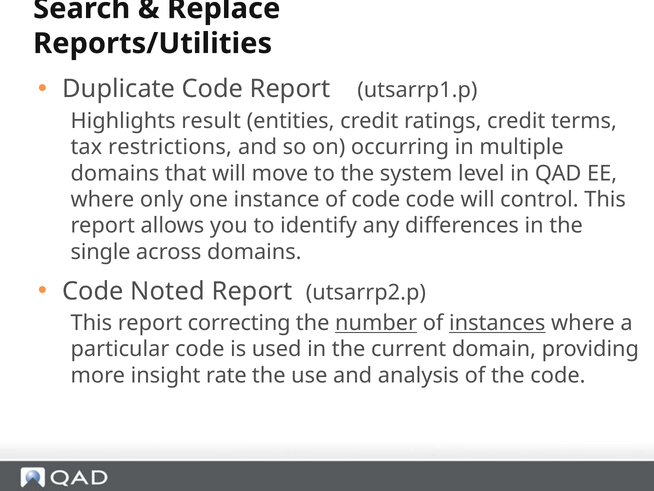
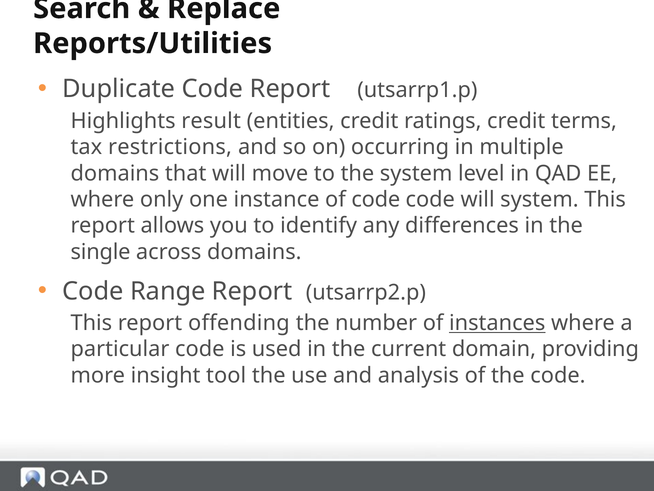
will control: control -> system
Noted: Noted -> Range
correcting: correcting -> offending
number underline: present -> none
rate: rate -> tool
